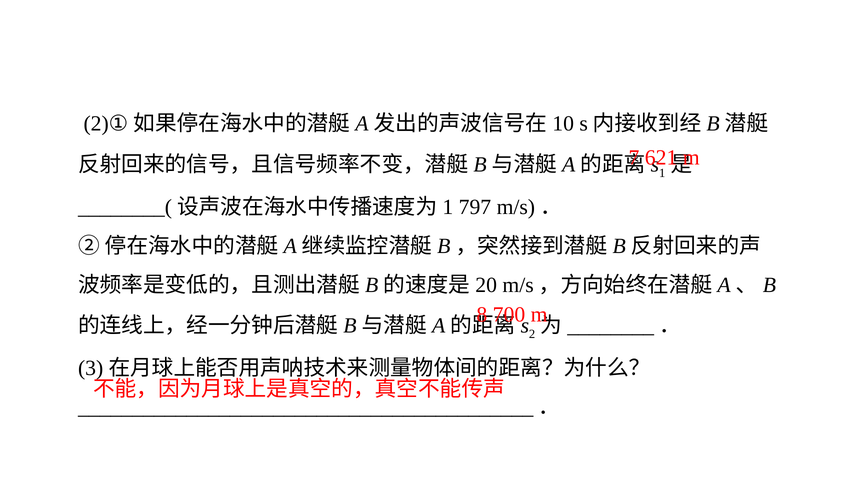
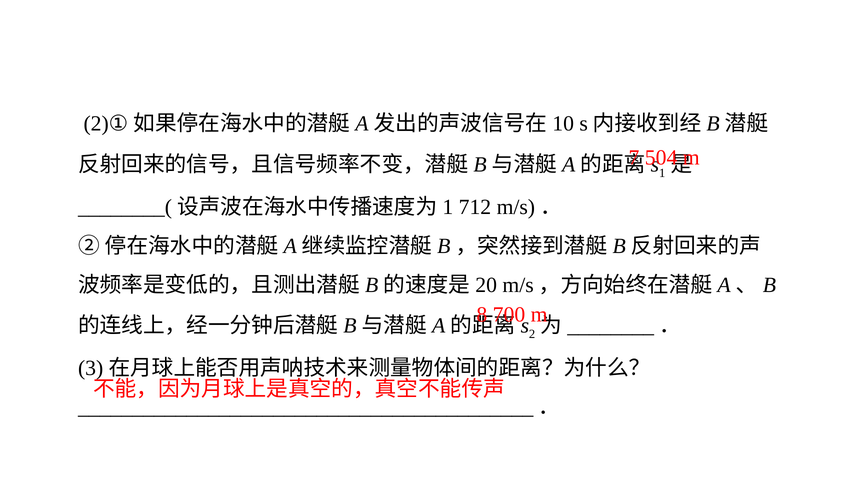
621: 621 -> 504
797: 797 -> 712
